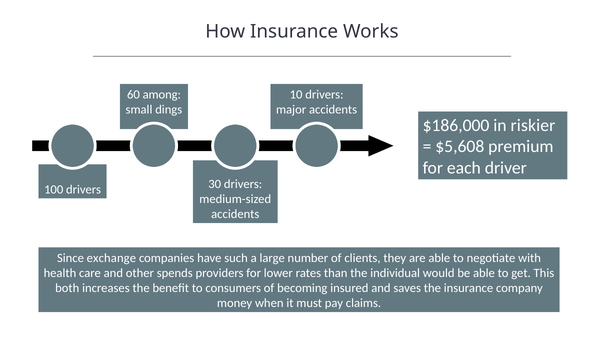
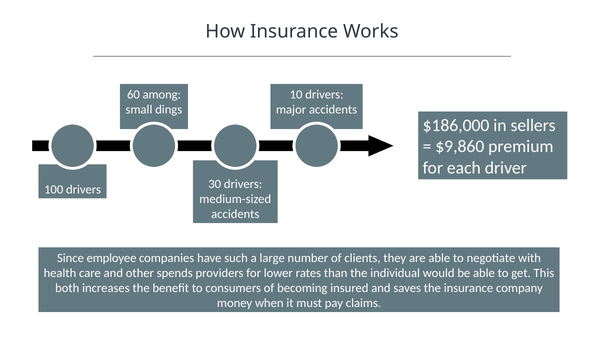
riskier: riskier -> sellers
$5,608: $5,608 -> $9,860
exchange: exchange -> employee
